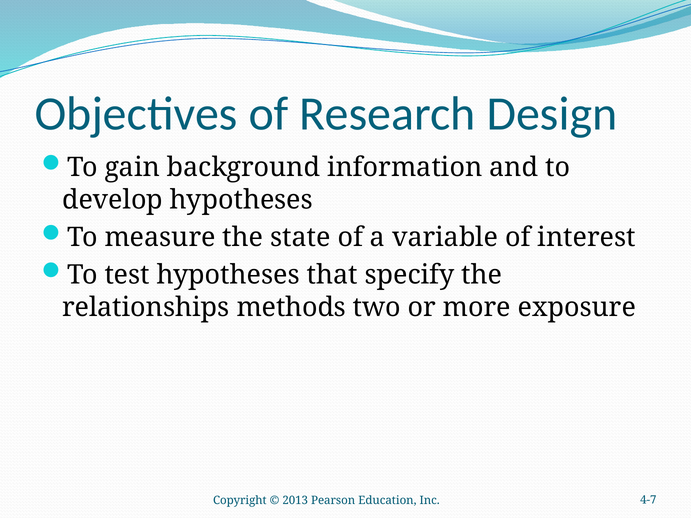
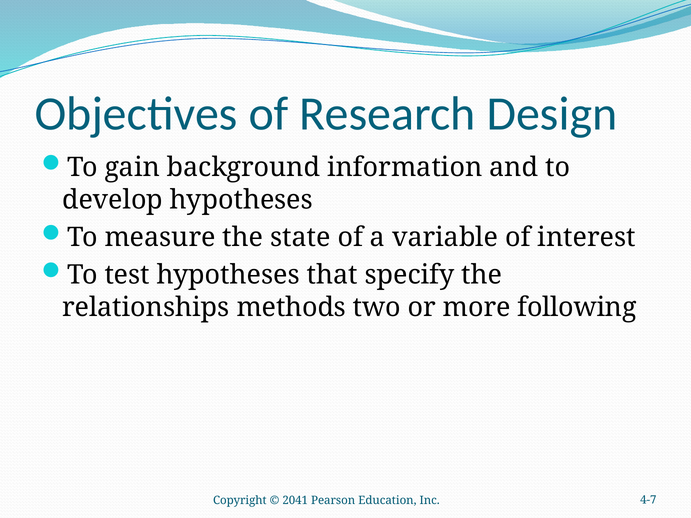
exposure: exposure -> following
2013: 2013 -> 2041
